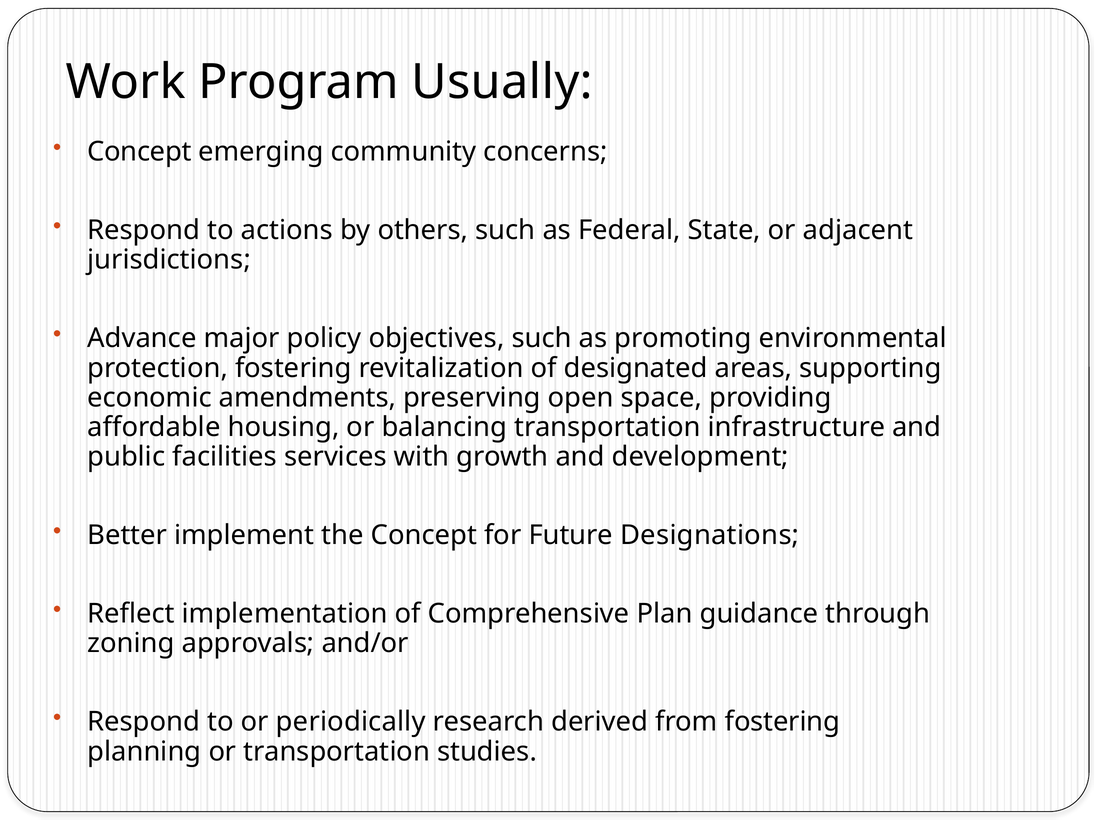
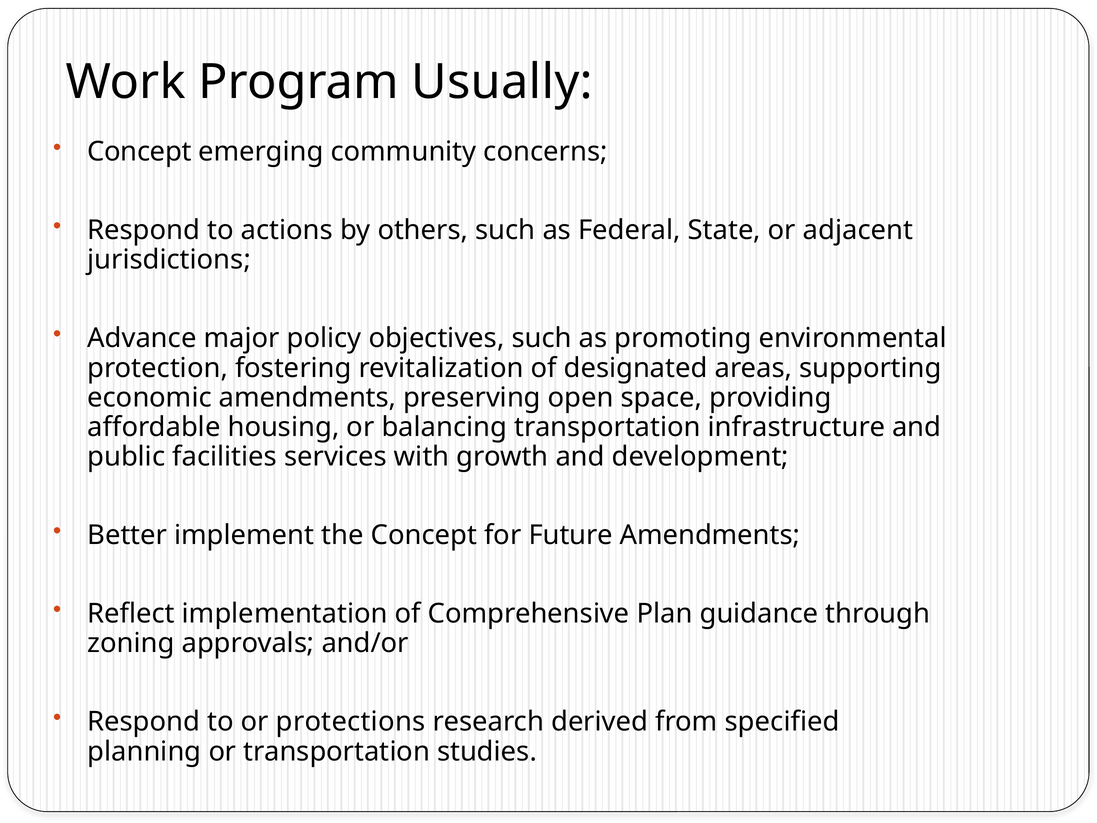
Future Designations: Designations -> Amendments
periodically: periodically -> protections
from fostering: fostering -> specified
